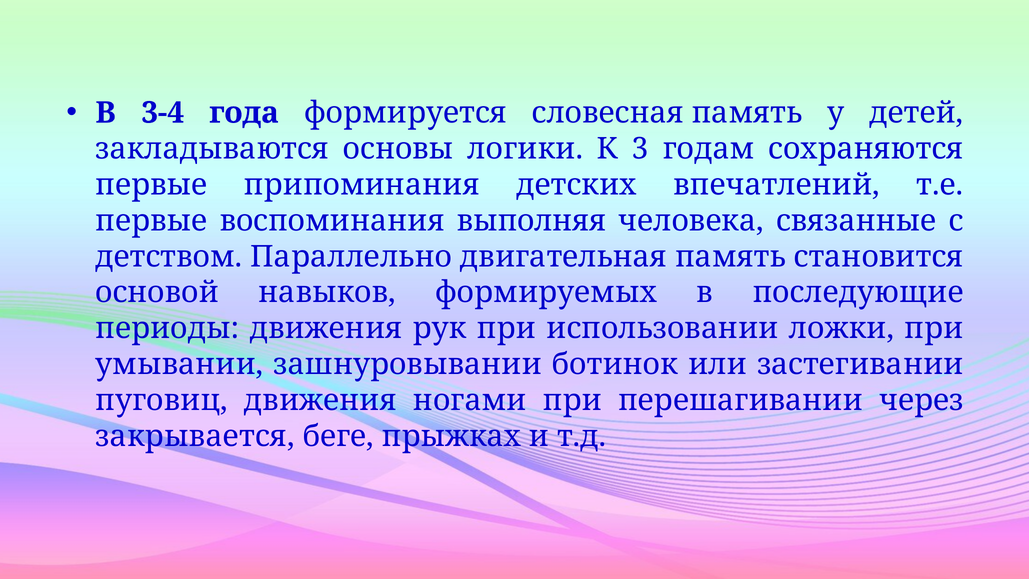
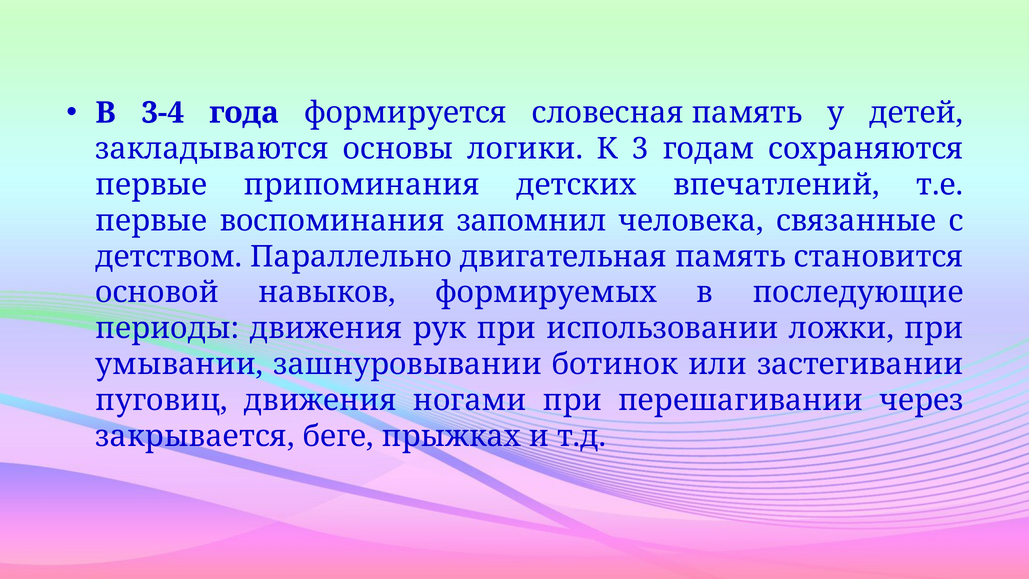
выполняя: выполняя -> запомнил
